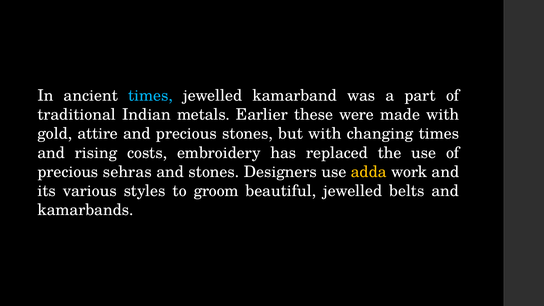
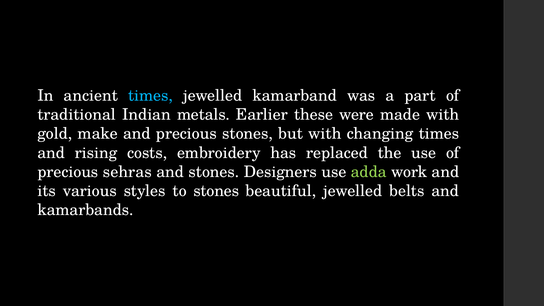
attire: attire -> make
adda colour: yellow -> light green
to groom: groom -> stones
